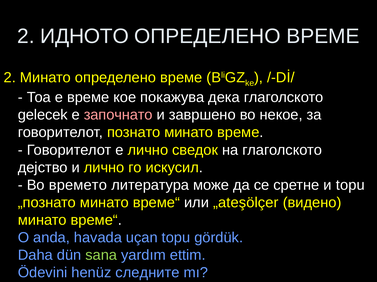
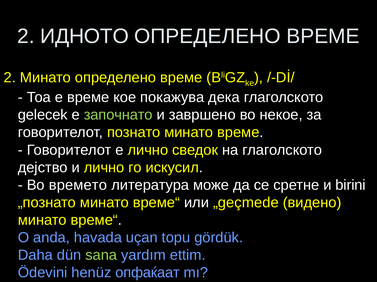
започнато colour: pink -> light green
и topu: topu -> birini
„ateşölçer: „ateşölçer -> „geçmede
следните: следните -> опфаќаат
